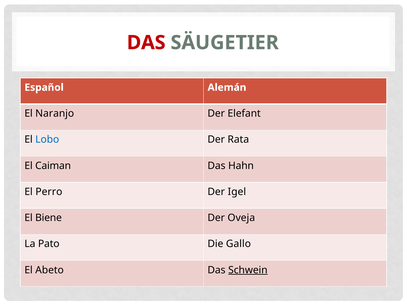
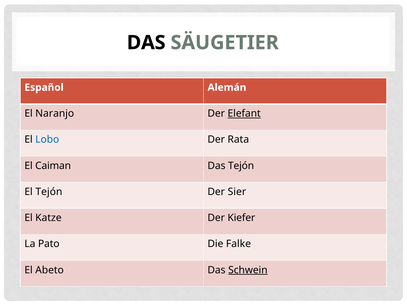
DAS at (146, 43) colour: red -> black
Elefant underline: none -> present
Das Hahn: Hahn -> Tejón
El Perro: Perro -> Tejón
Igel: Igel -> Sier
Biene: Biene -> Katze
Oveja: Oveja -> Kiefer
Gallo: Gallo -> Falke
